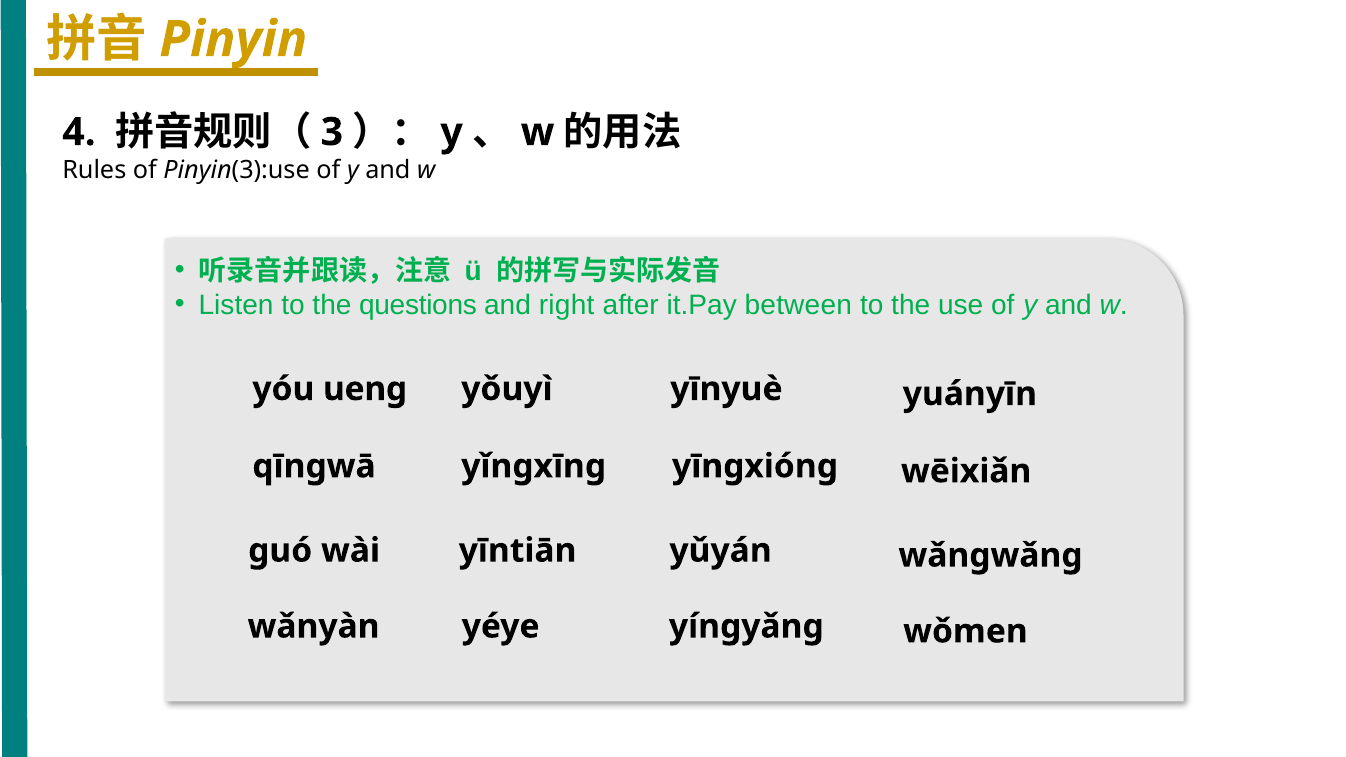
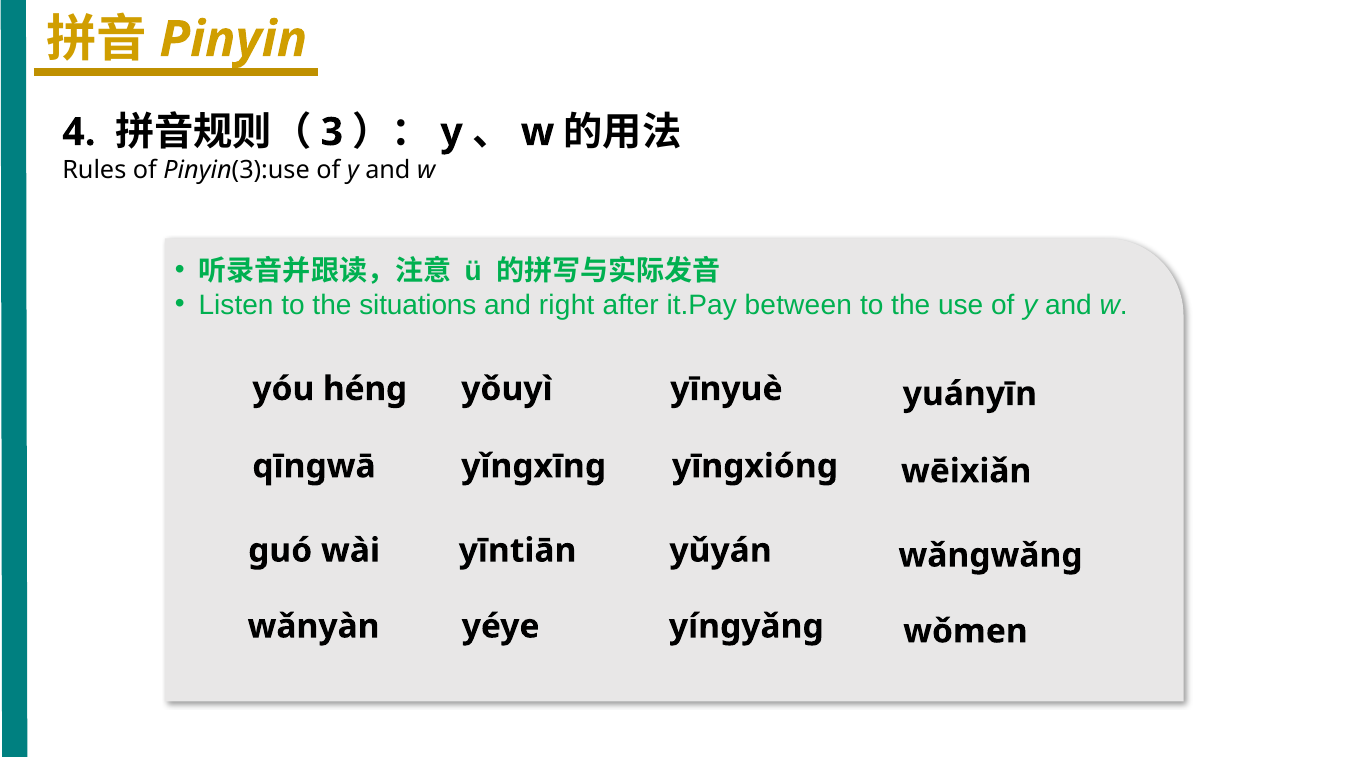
questions: questions -> situations
uenɡ: uenɡ -> hénɡ
